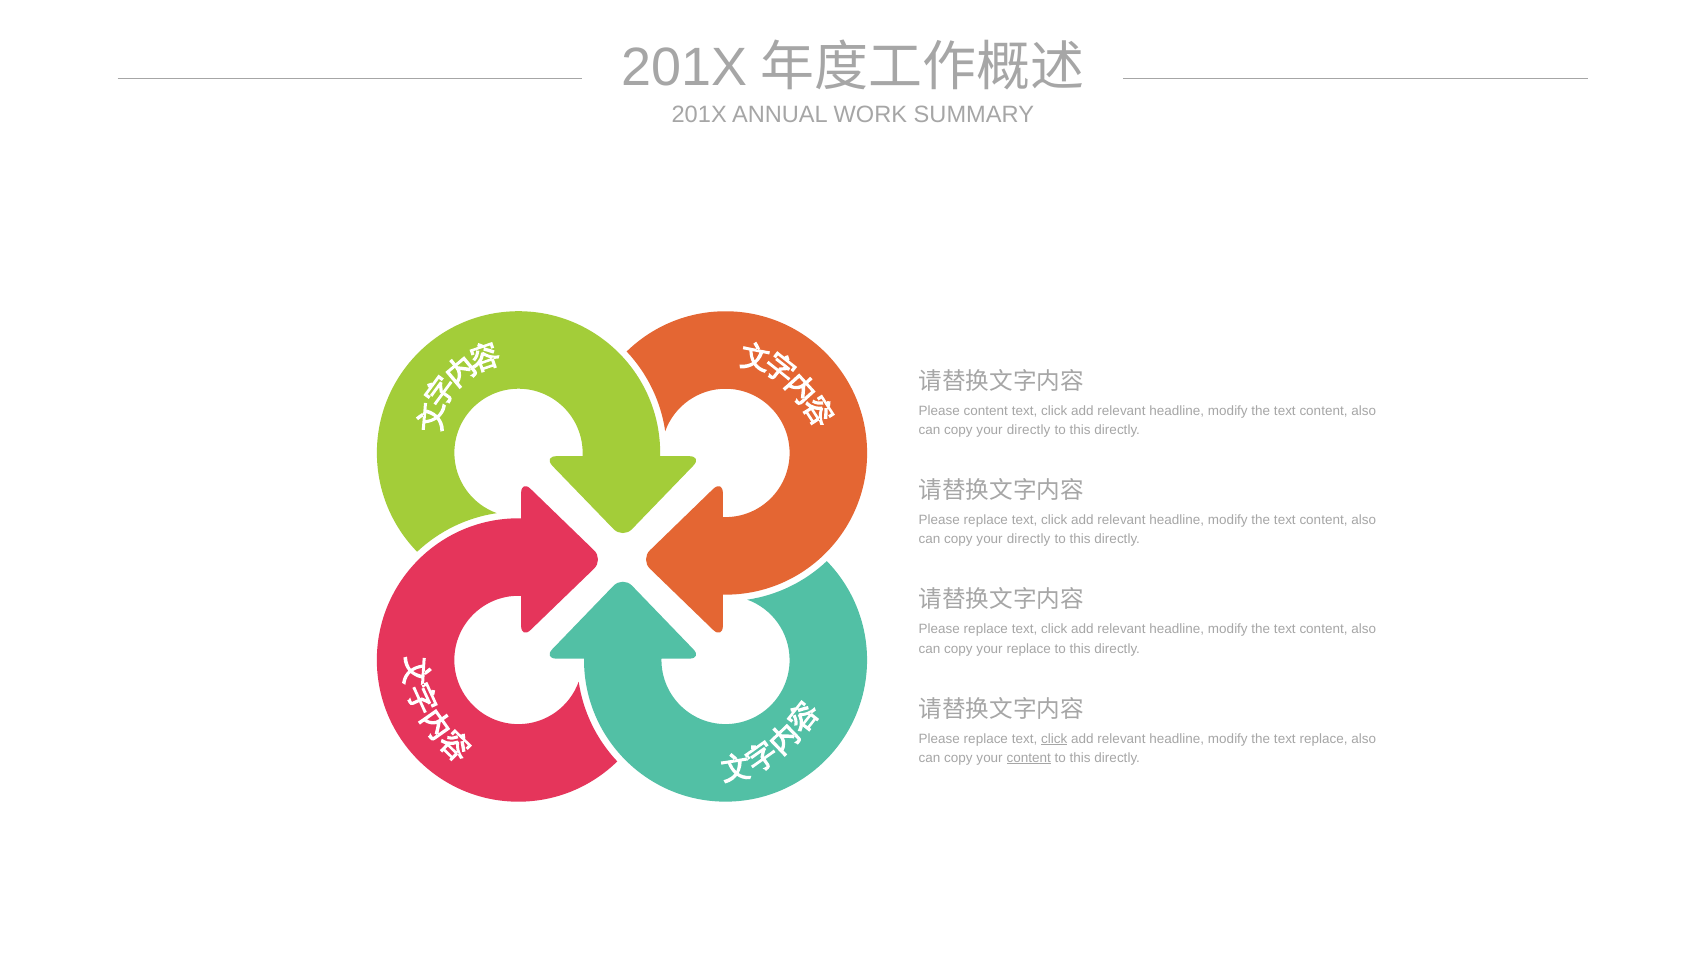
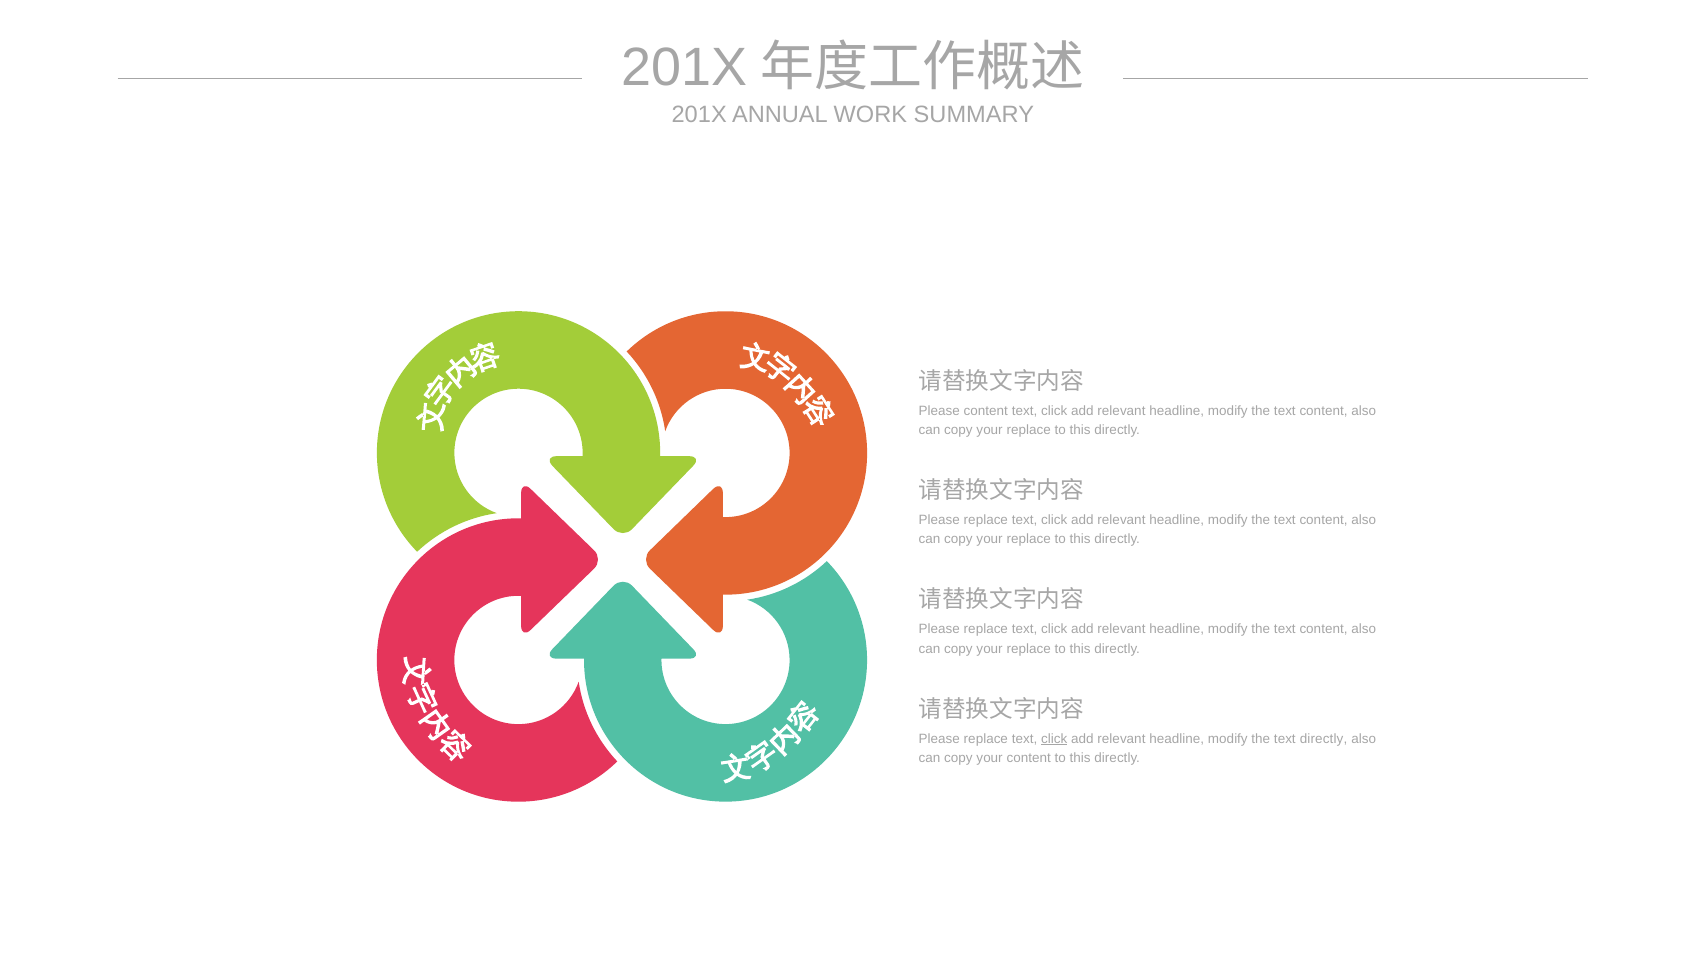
directly at (1029, 430): directly -> replace
directly at (1029, 539): directly -> replace
text replace: replace -> directly
content at (1029, 758) underline: present -> none
